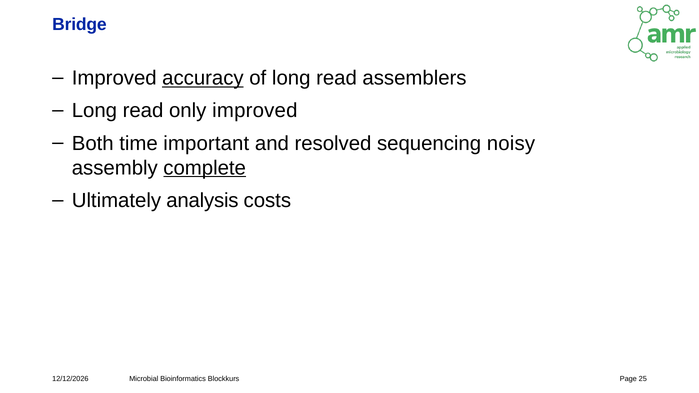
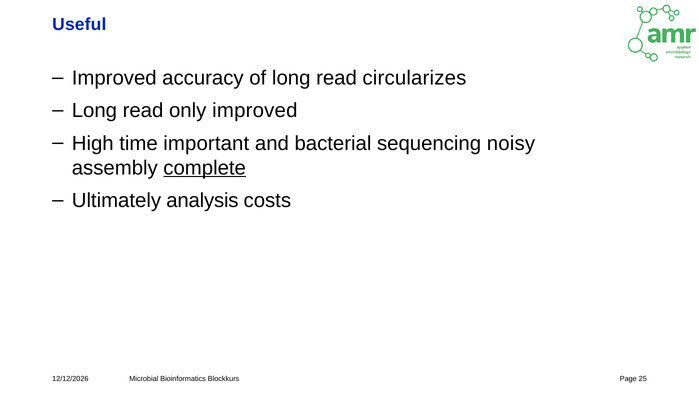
Bridge: Bridge -> Useful
accuracy underline: present -> none
assemblers: assemblers -> circularizes
Both: Both -> High
resolved: resolved -> bacterial
